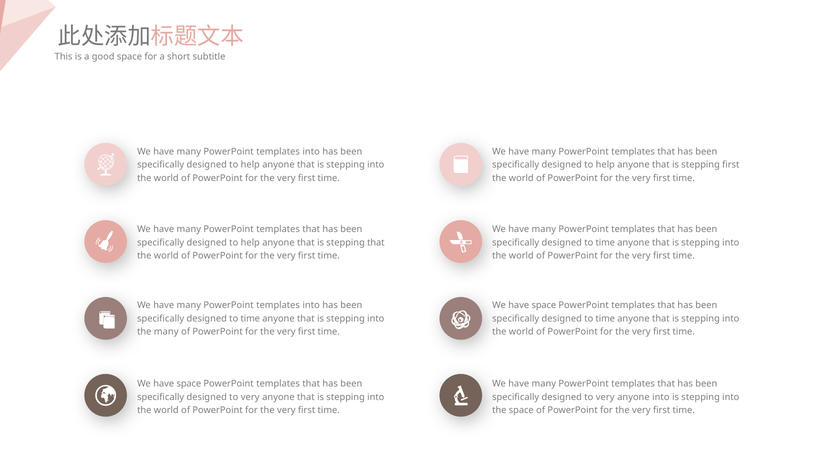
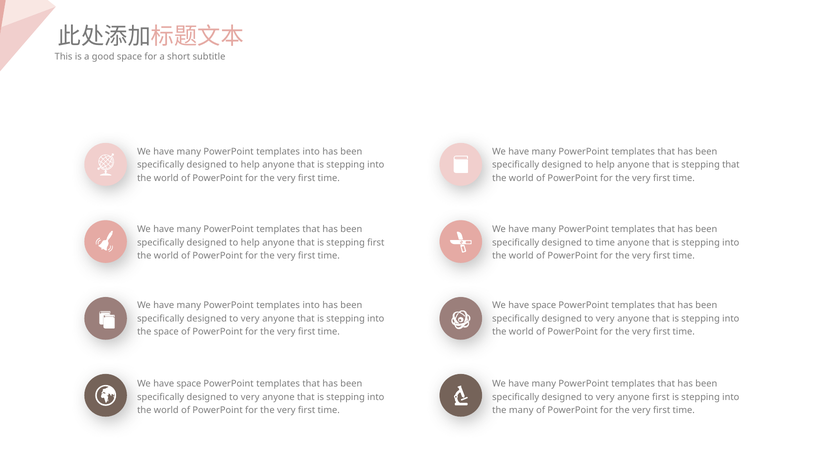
stepping first: first -> that
stepping that: that -> first
time at (250, 318): time -> very
time at (605, 318): time -> very
the many: many -> space
anyone into: into -> first
the space: space -> many
